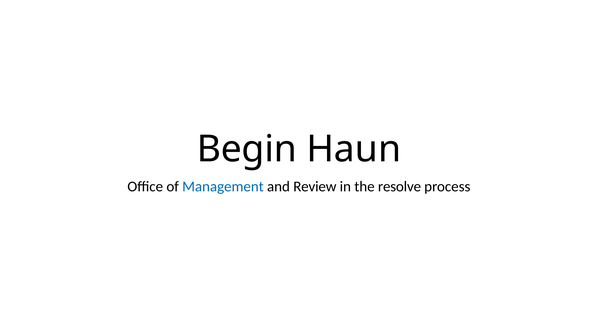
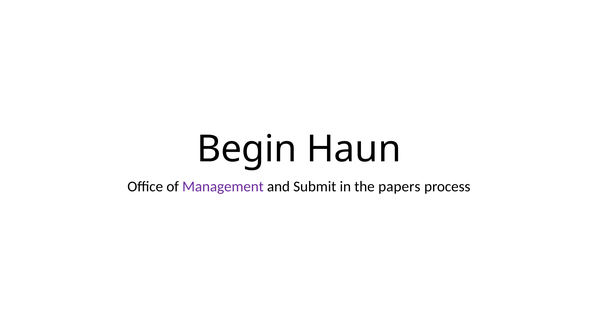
Management colour: blue -> purple
Review: Review -> Submit
resolve: resolve -> papers
